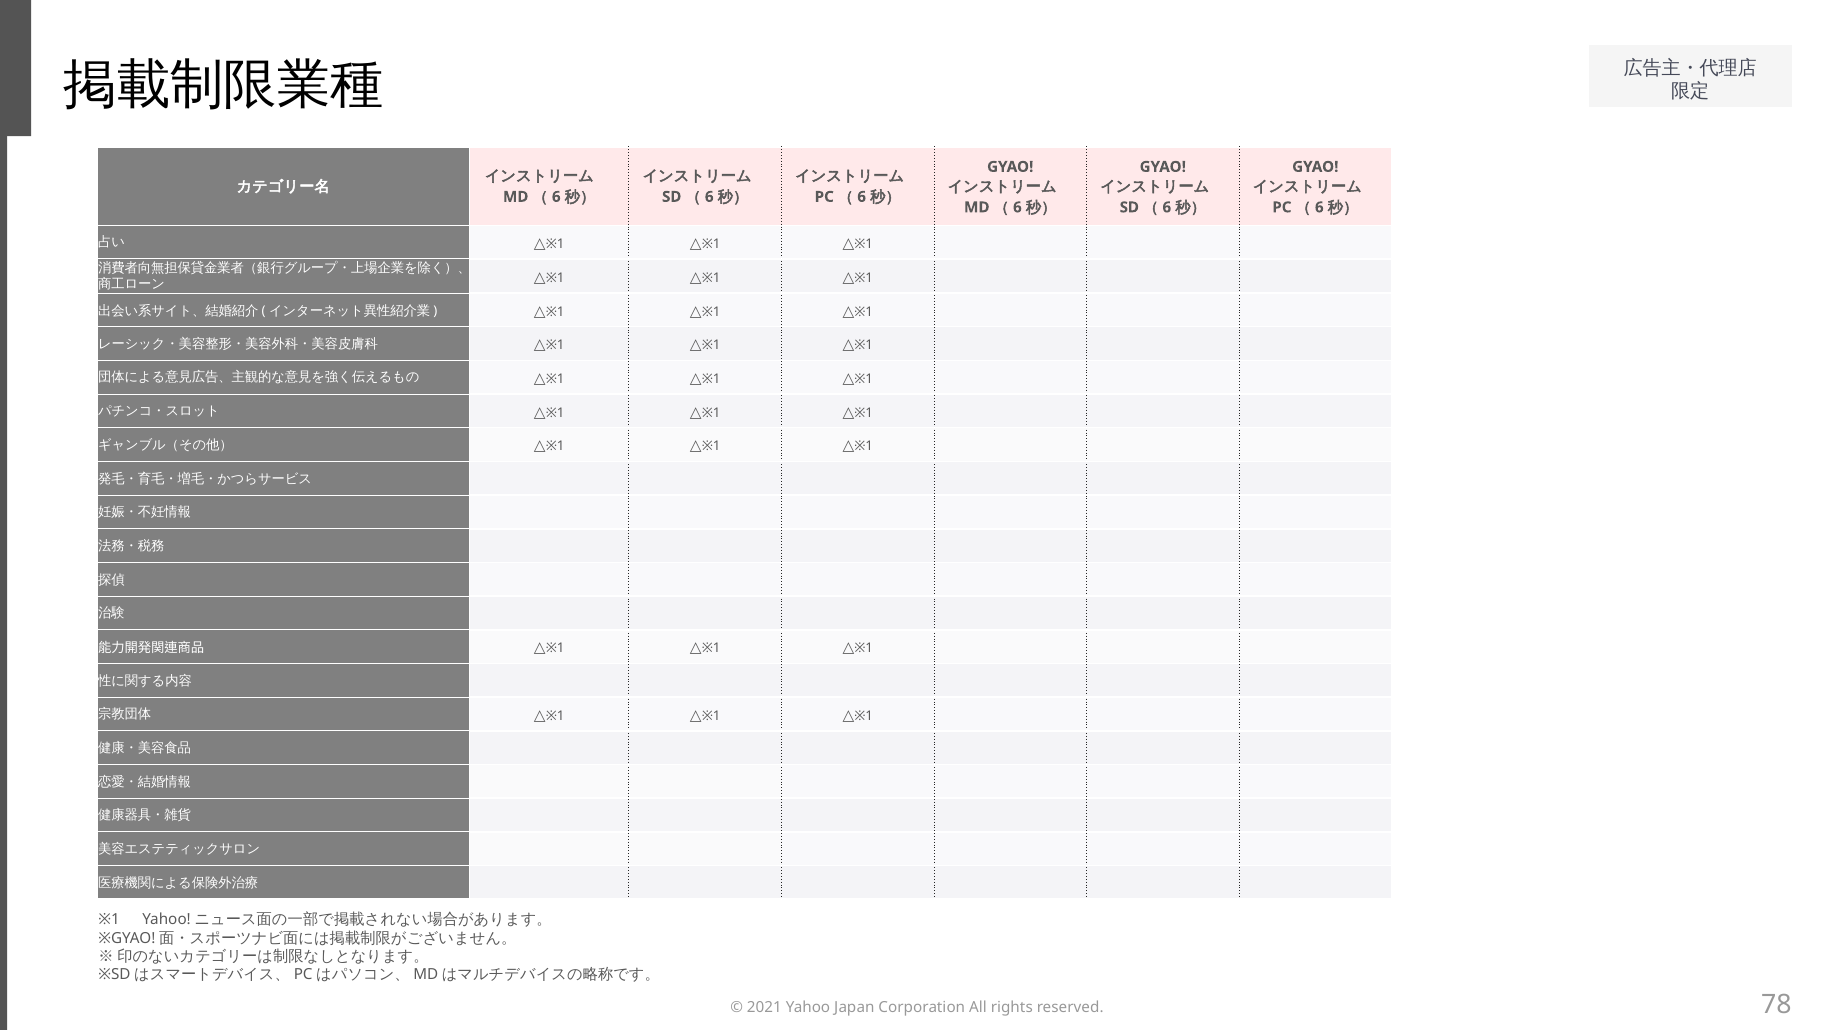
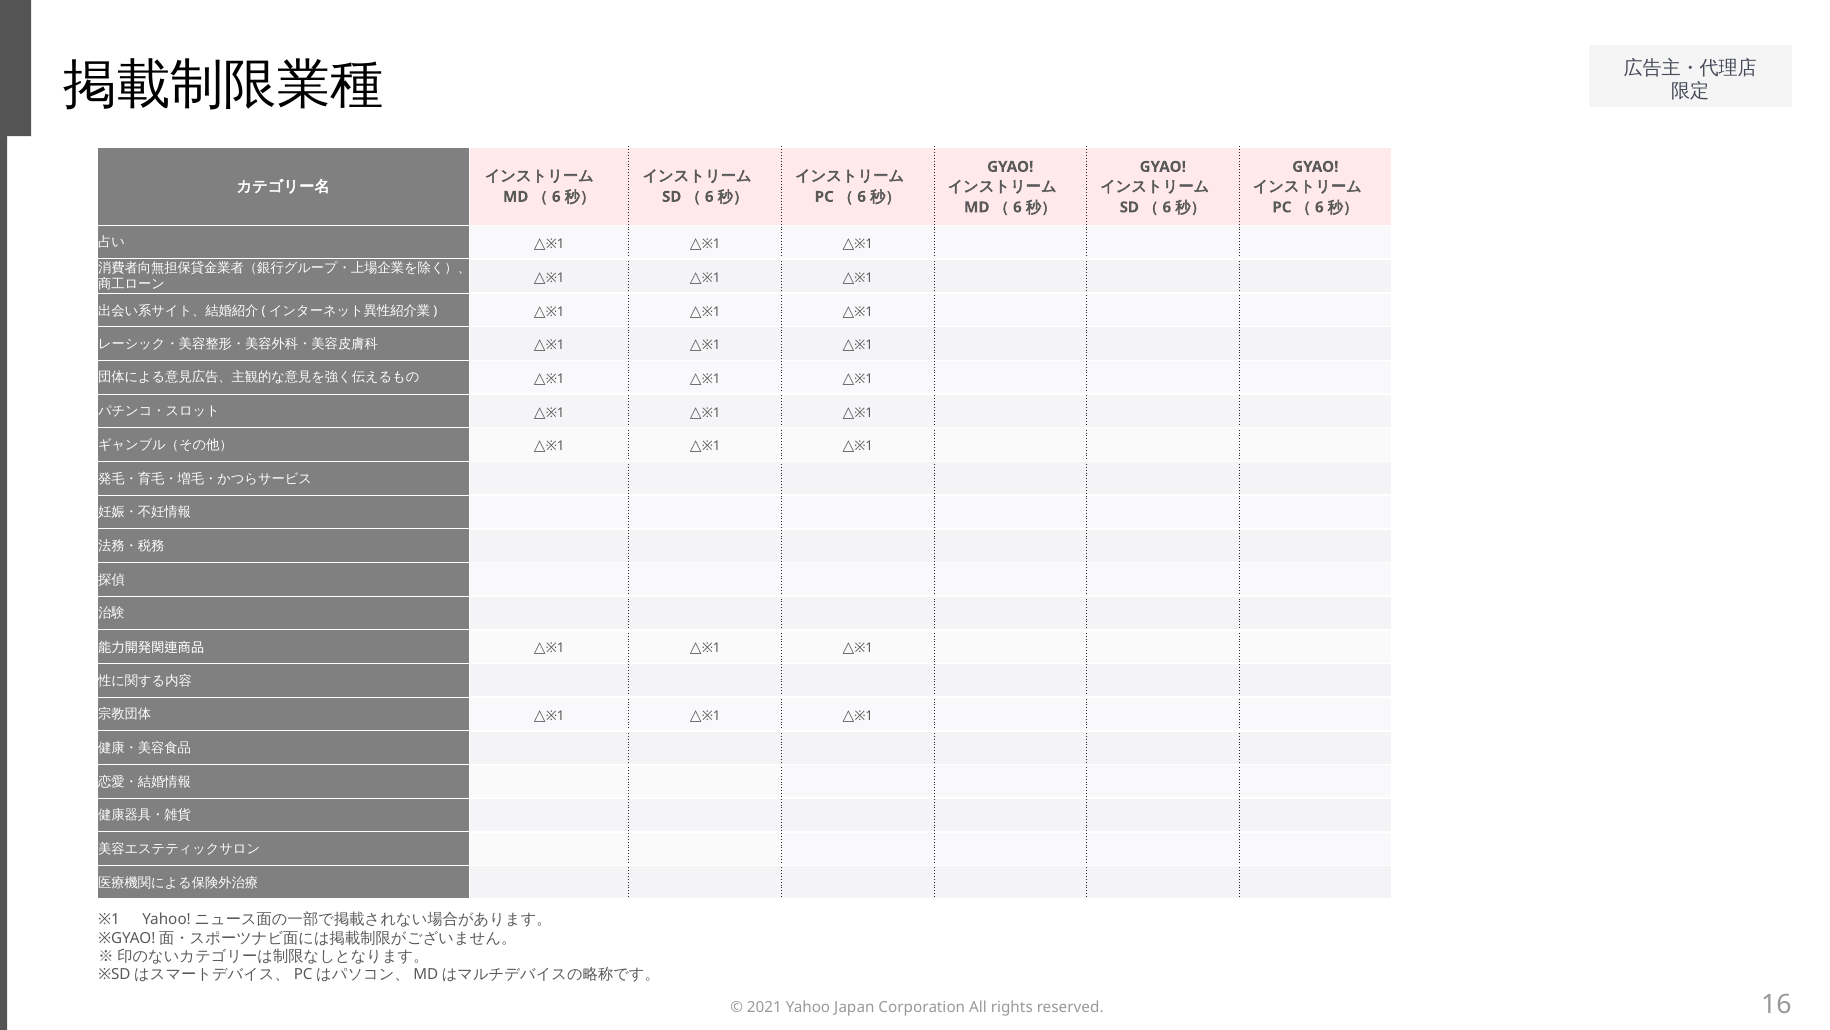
78: 78 -> 16
